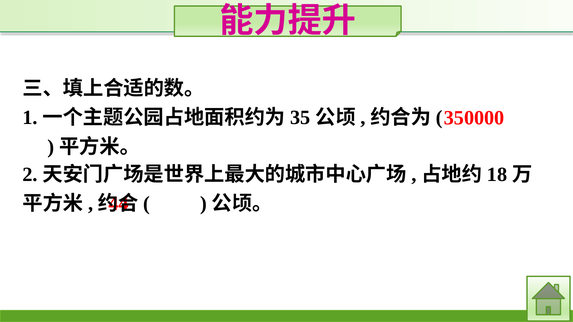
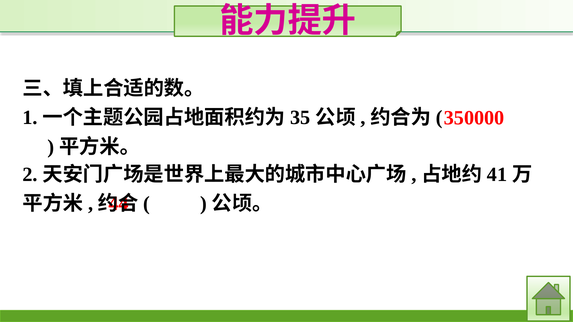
18: 18 -> 41
